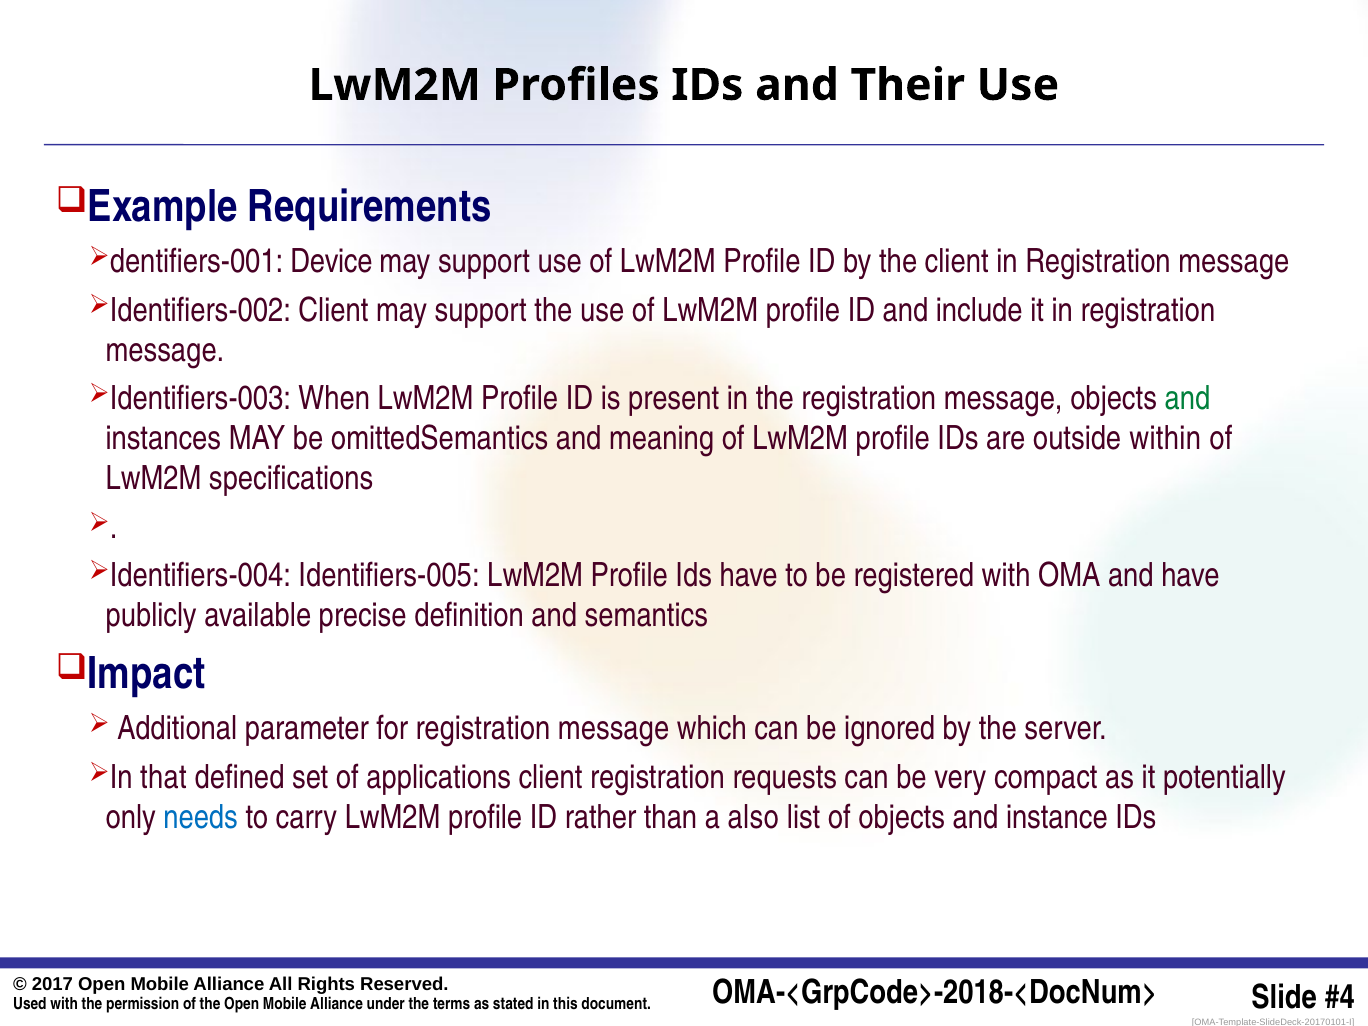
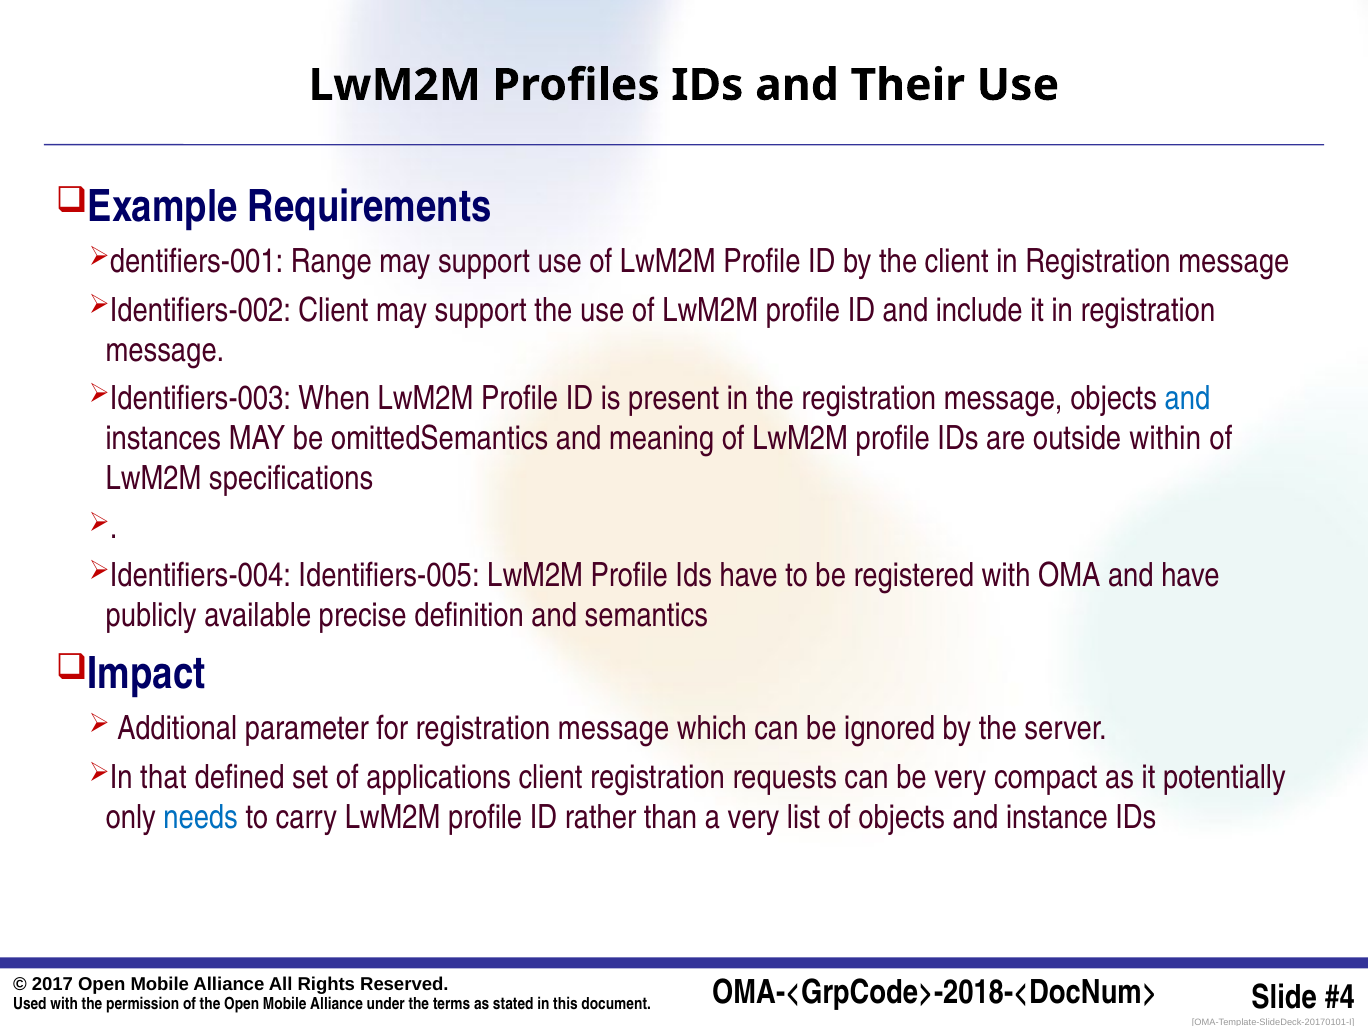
Device: Device -> Range
and at (1188, 399) colour: green -> blue
a also: also -> very
